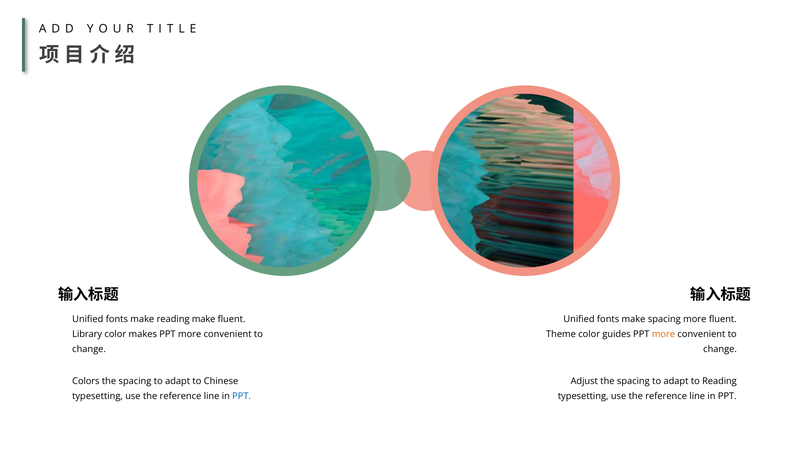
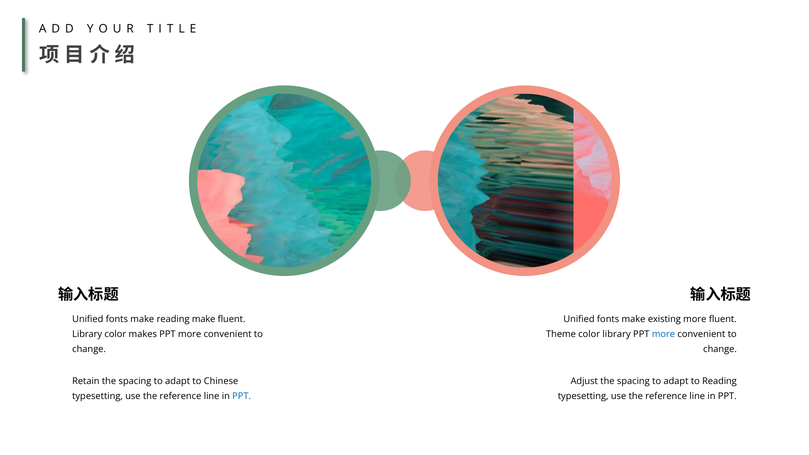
make spacing: spacing -> existing
color guides: guides -> library
more at (663, 334) colour: orange -> blue
Colors: Colors -> Retain
